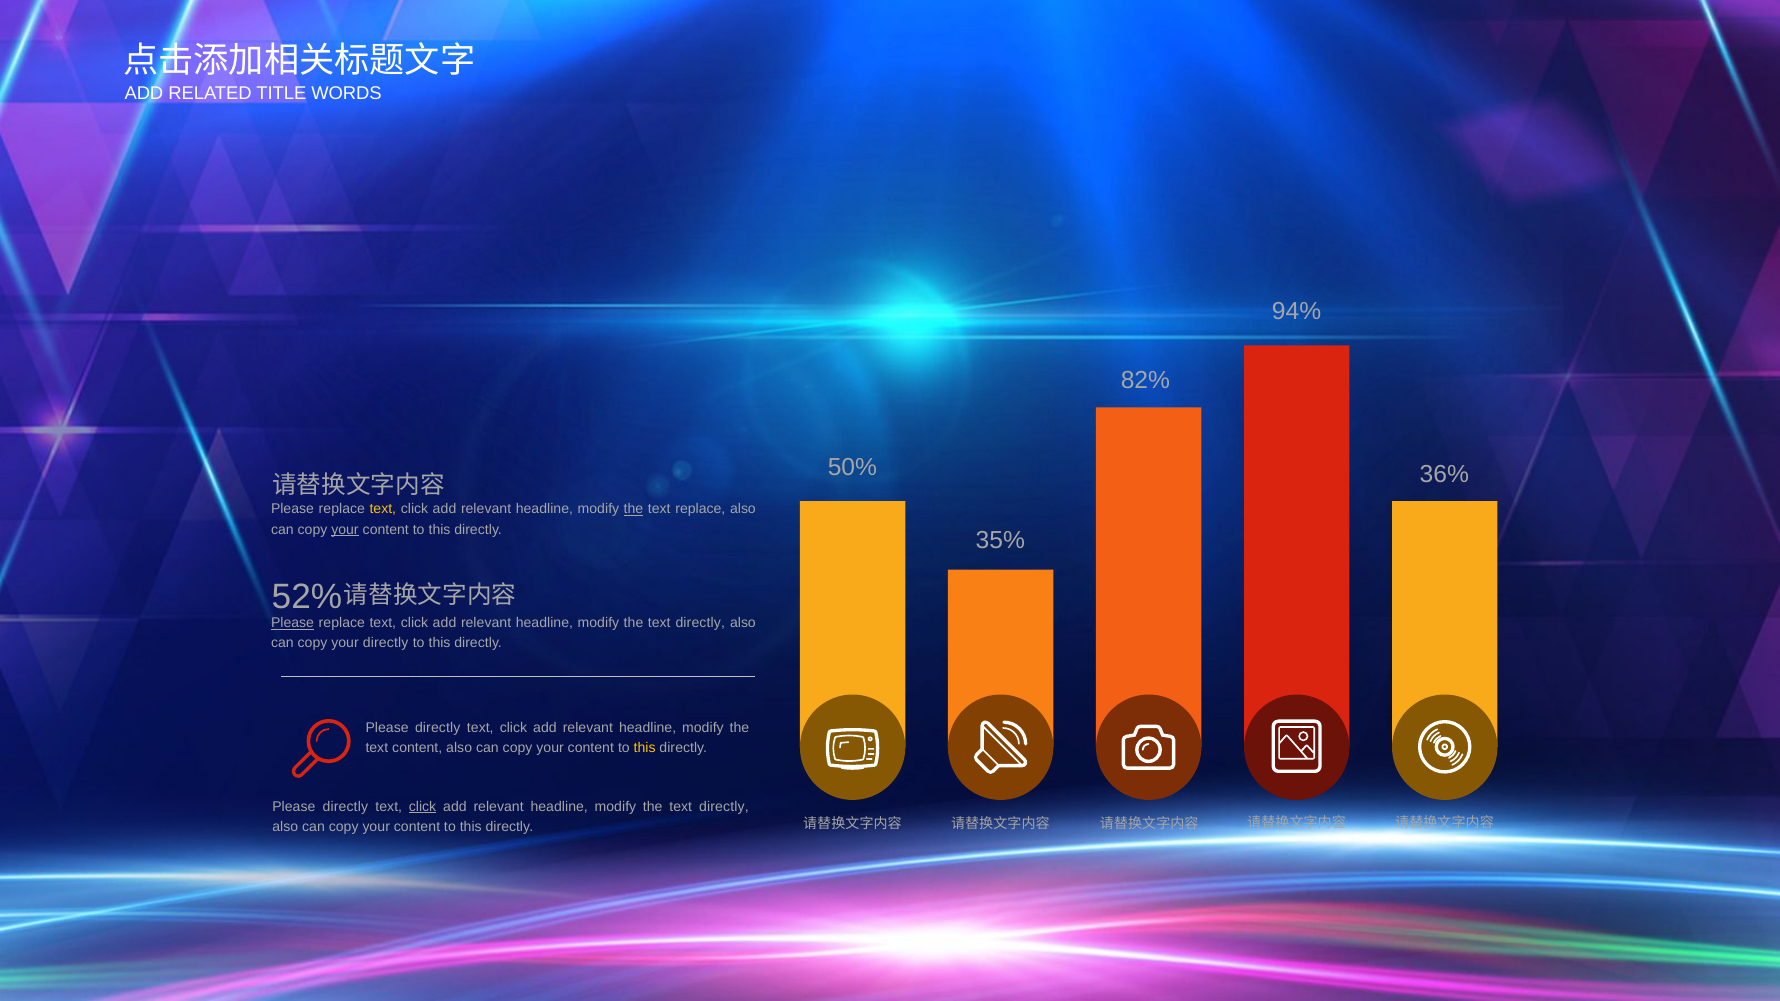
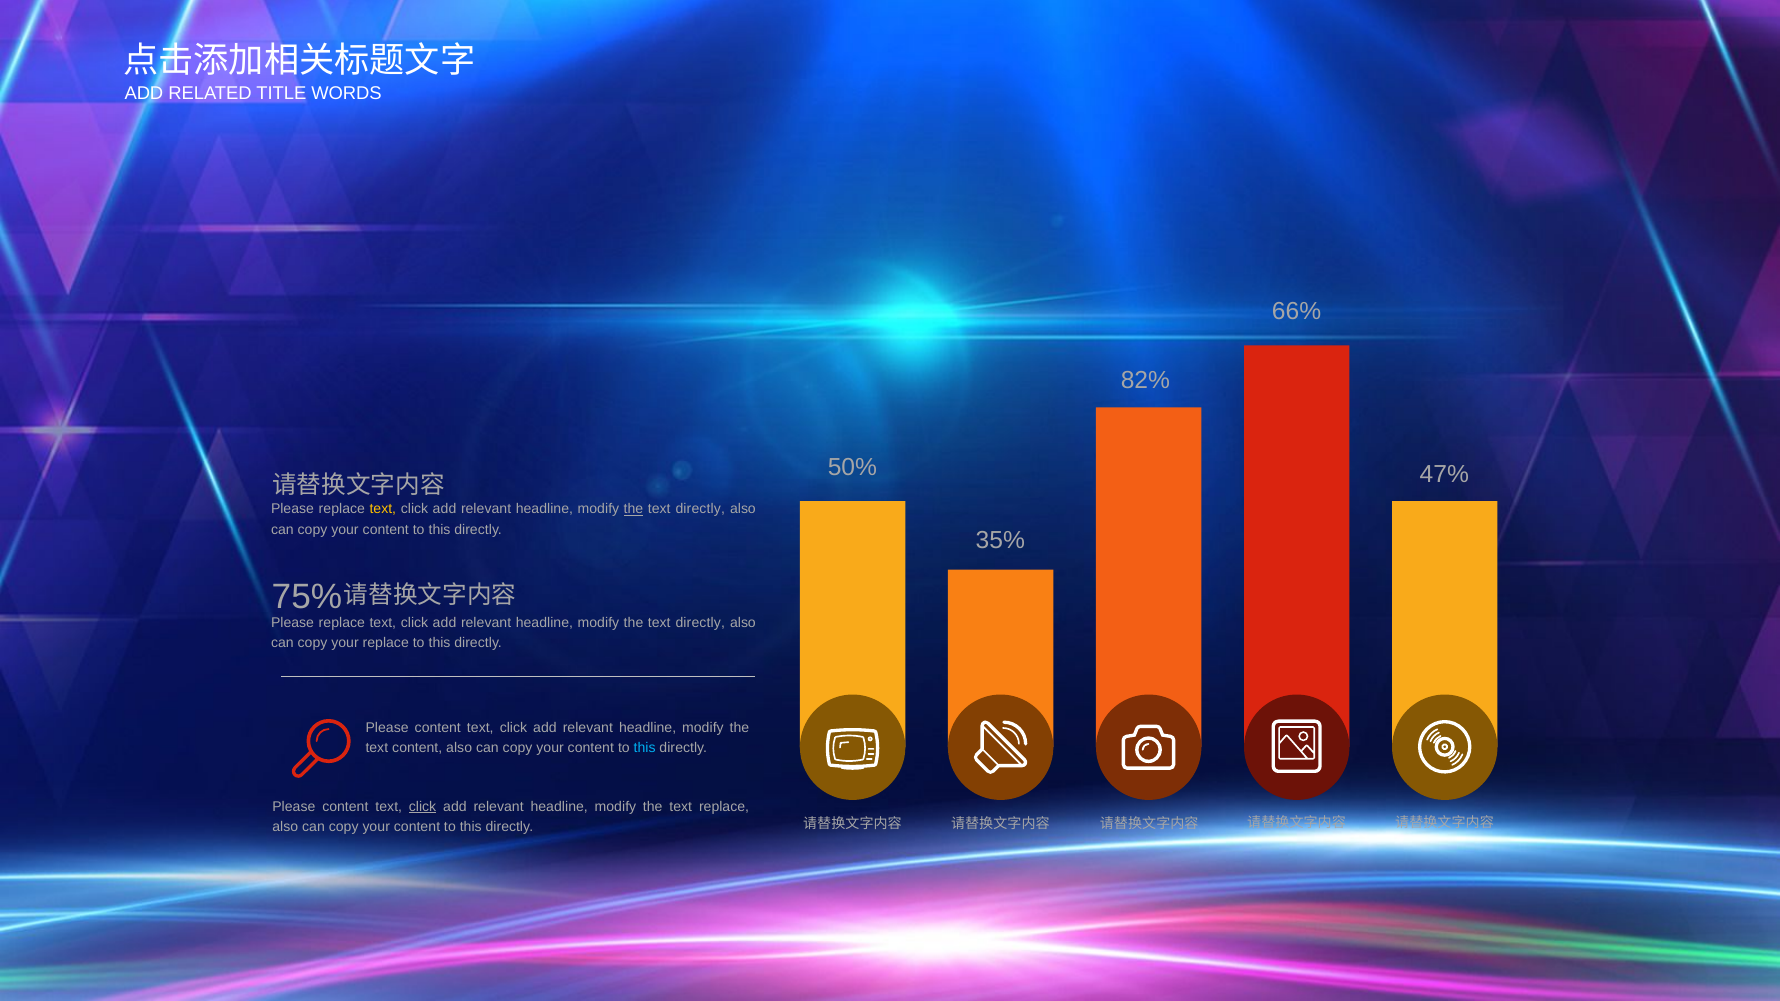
94%: 94% -> 66%
36%: 36% -> 47%
replace at (700, 509): replace -> directly
your at (345, 529) underline: present -> none
52%: 52% -> 75%
Please at (293, 623) underline: present -> none
your directly: directly -> replace
directly at (438, 728): directly -> content
this at (645, 748) colour: yellow -> light blue
directly at (345, 807): directly -> content
directly at (724, 807): directly -> replace
